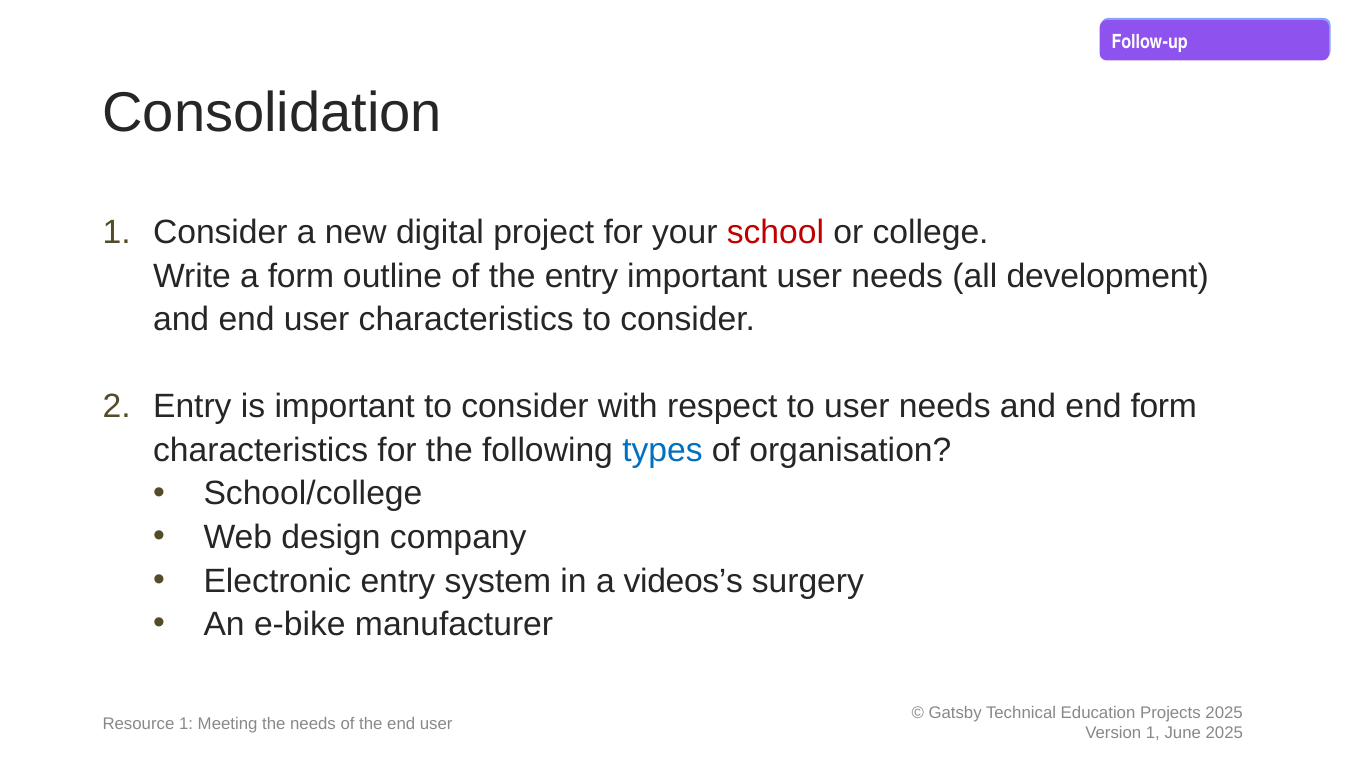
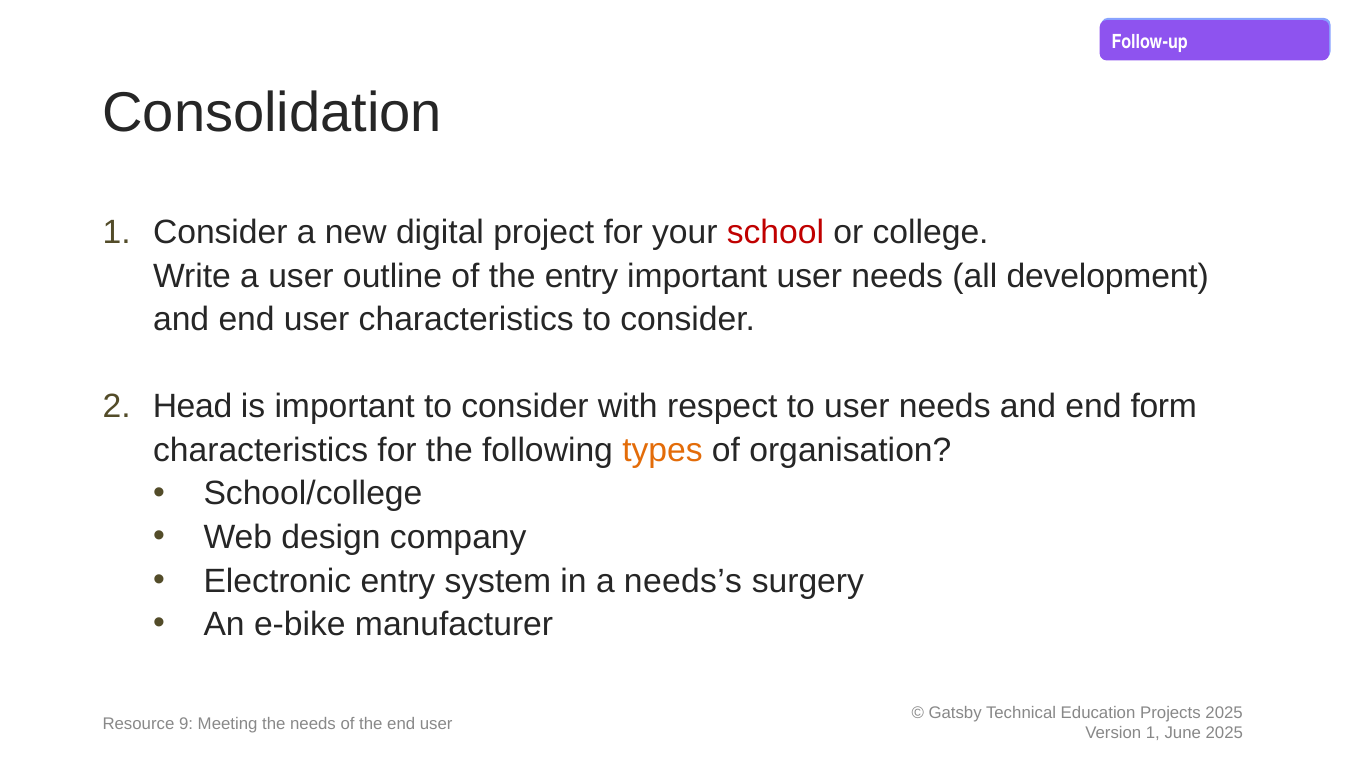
a form: form -> user
Entry at (192, 407): Entry -> Head
types colour: blue -> orange
videos’s: videos’s -> needs’s
Resource 1: 1 -> 9
